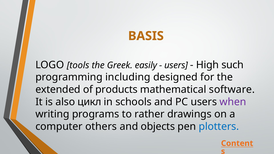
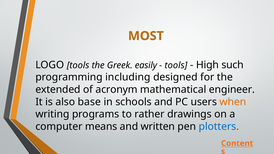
BASIS: BASIS -> MOST
users at (176, 65): users -> tools
products: products -> acronym
software: software -> engineer
цикл: цикл -> base
when colour: purple -> orange
others: others -> means
objects: objects -> written
